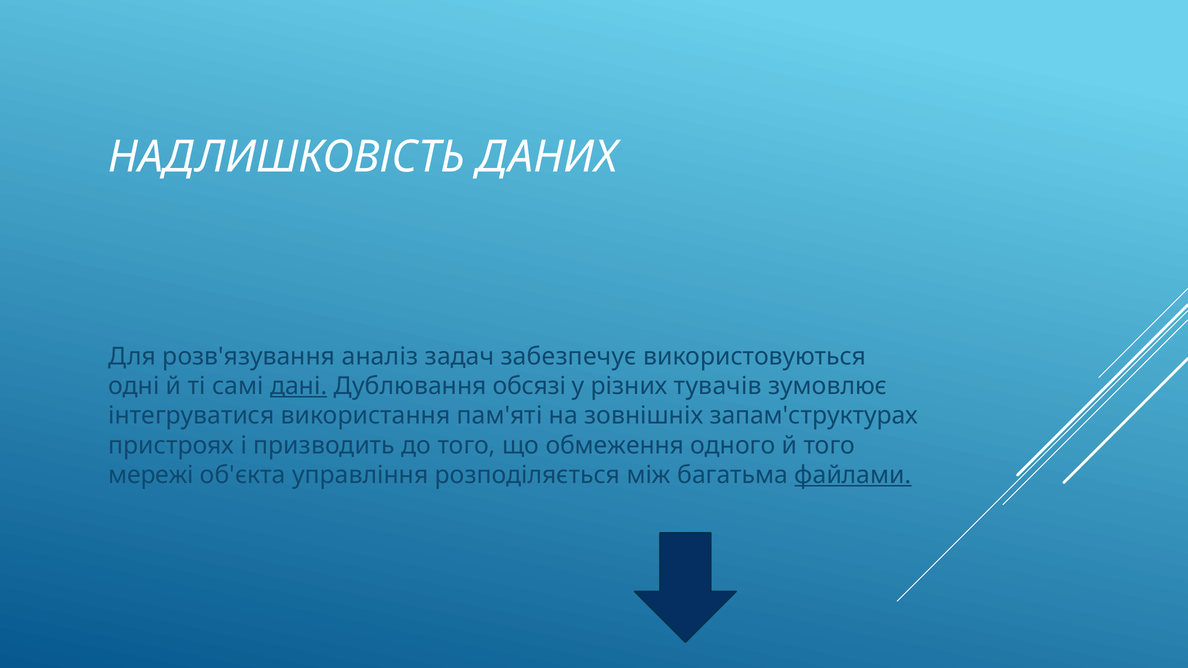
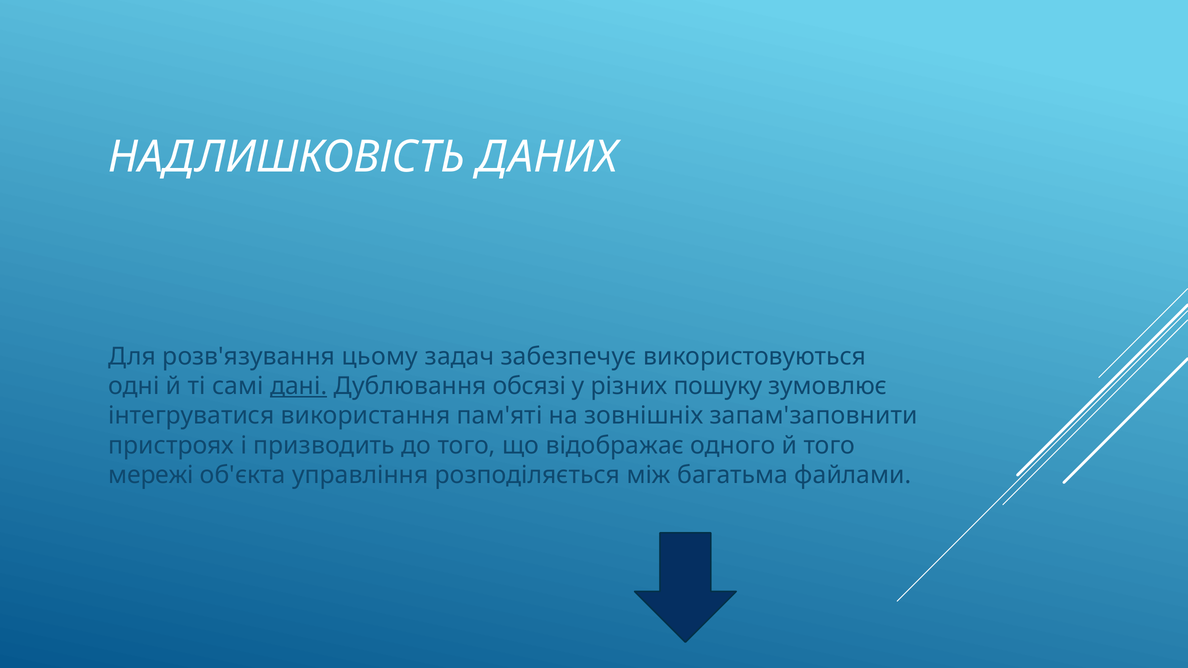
аналіз: аналіз -> цьому
тувачів: тувачів -> пошуку
запам'структурах: запам'структурах -> запам'заповнити
обмеження: обмеження -> відображає
файлами underline: present -> none
